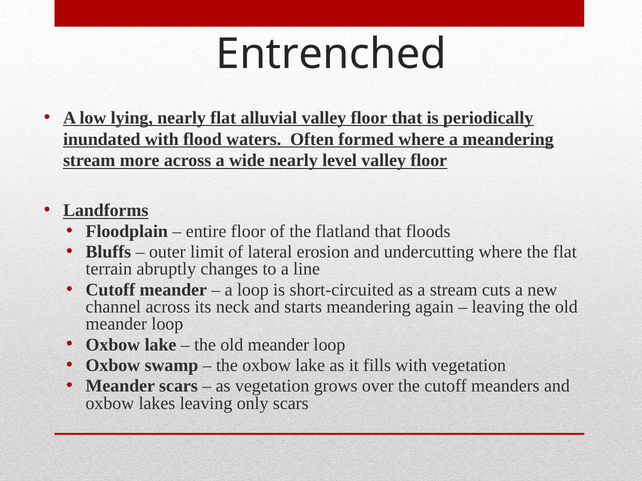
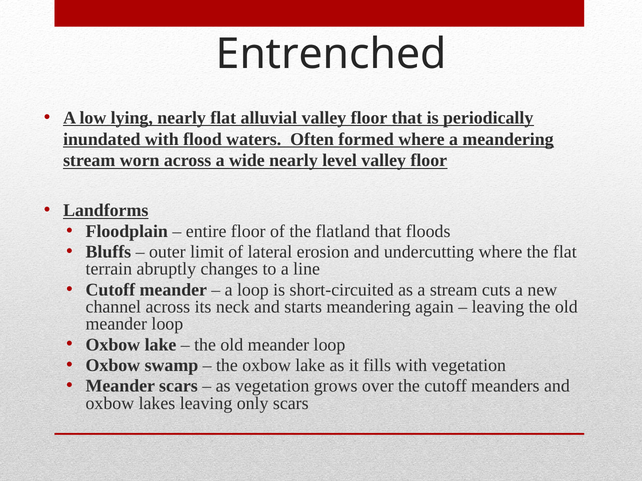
more: more -> worn
